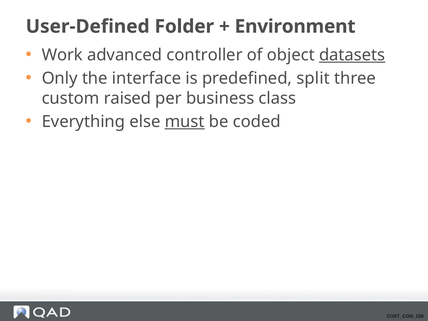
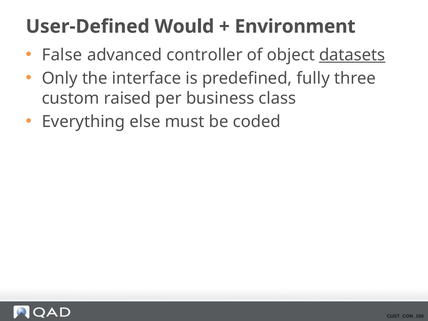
Folder: Folder -> Would
Work: Work -> False
split: split -> fully
must underline: present -> none
